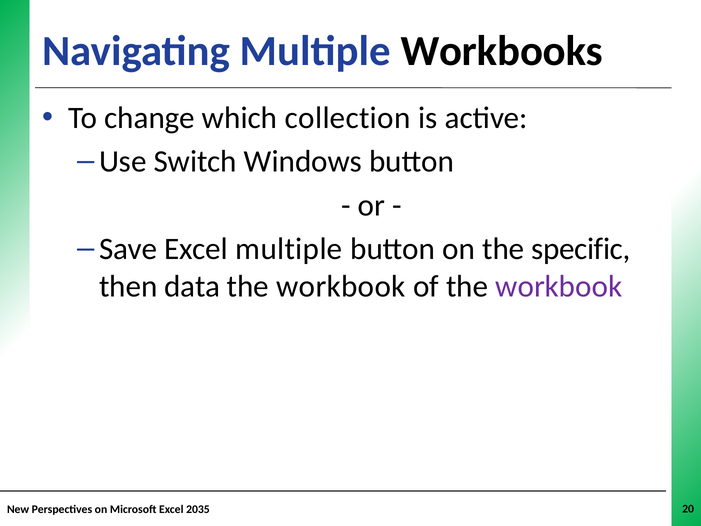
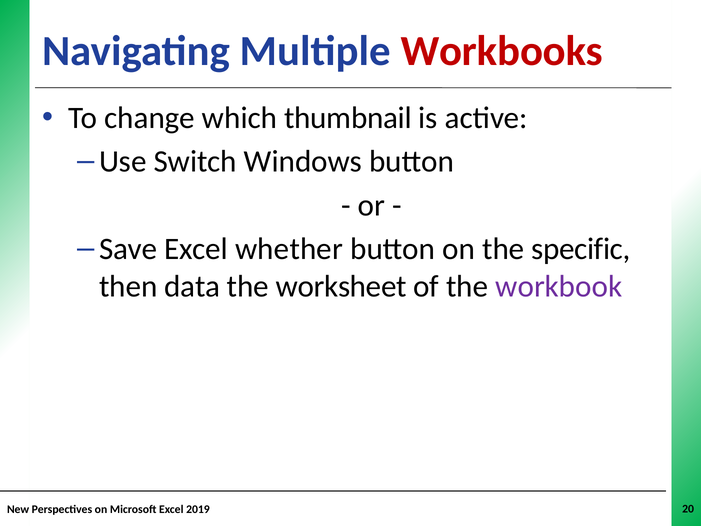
Workbooks colour: black -> red
collection: collection -> thumbnail
Excel multiple: multiple -> whether
workbook at (341, 286): workbook -> worksheet
2035: 2035 -> 2019
